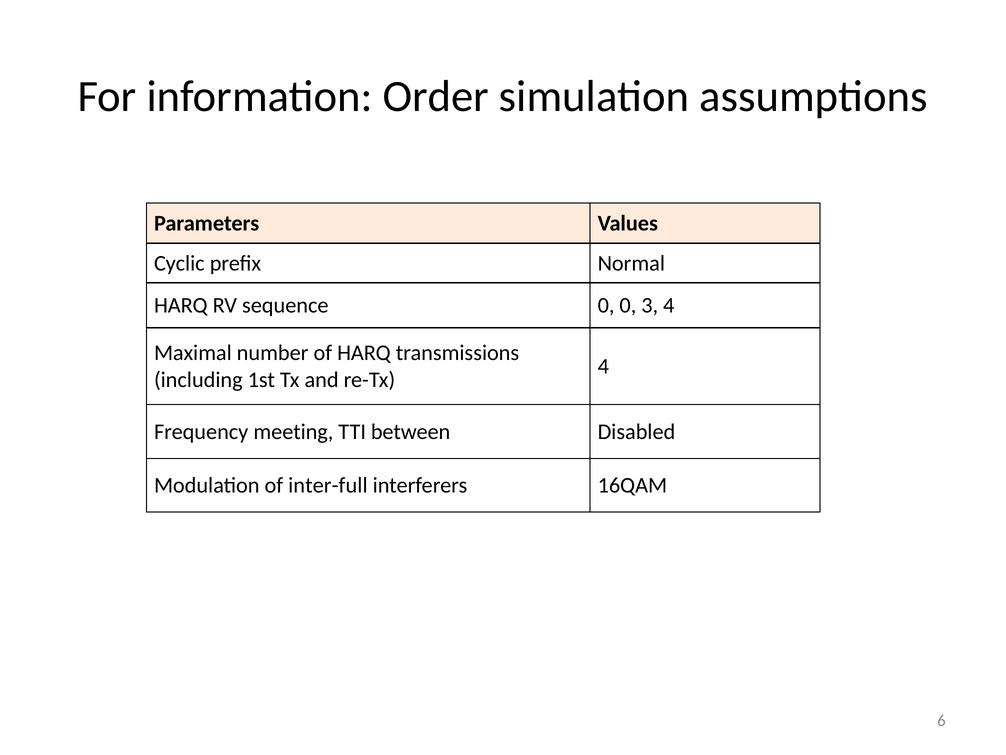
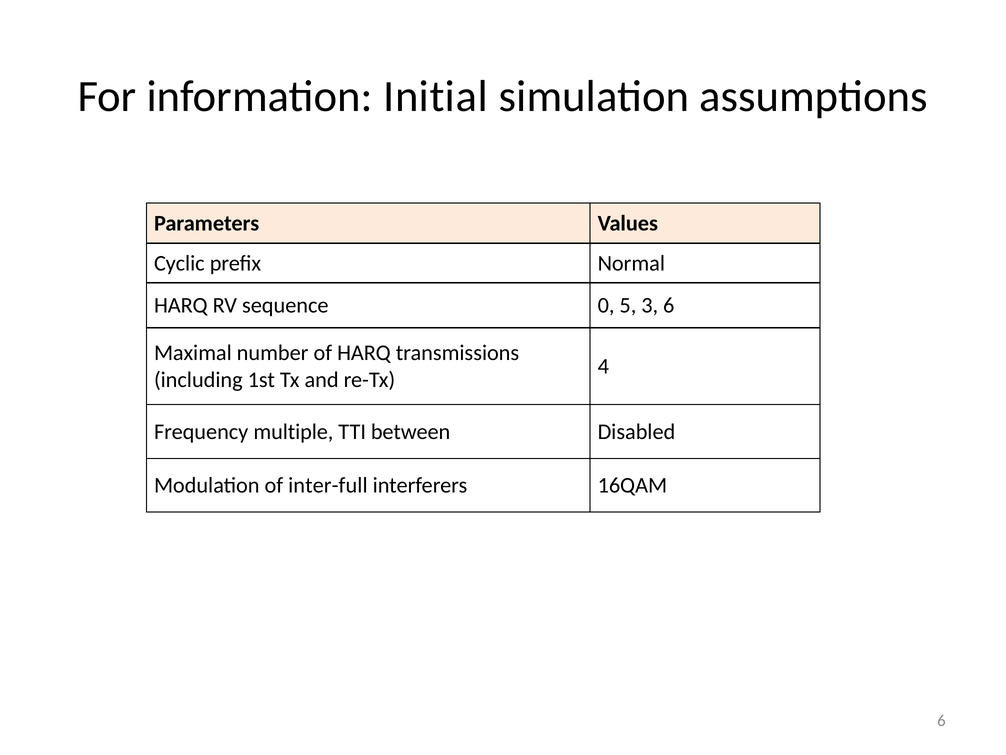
Order: Order -> Initial
0 0: 0 -> 5
3 4: 4 -> 6
meeting: meeting -> multiple
